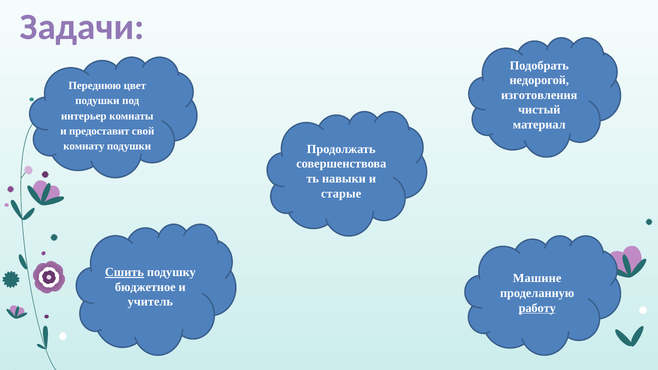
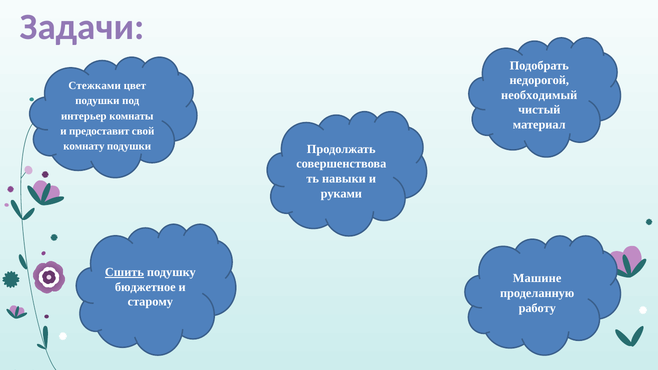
Переднюю: Переднюю -> Стежками
изготовления: изготовления -> необходимый
старые: старые -> руками
учитель: учитель -> старому
работу underline: present -> none
